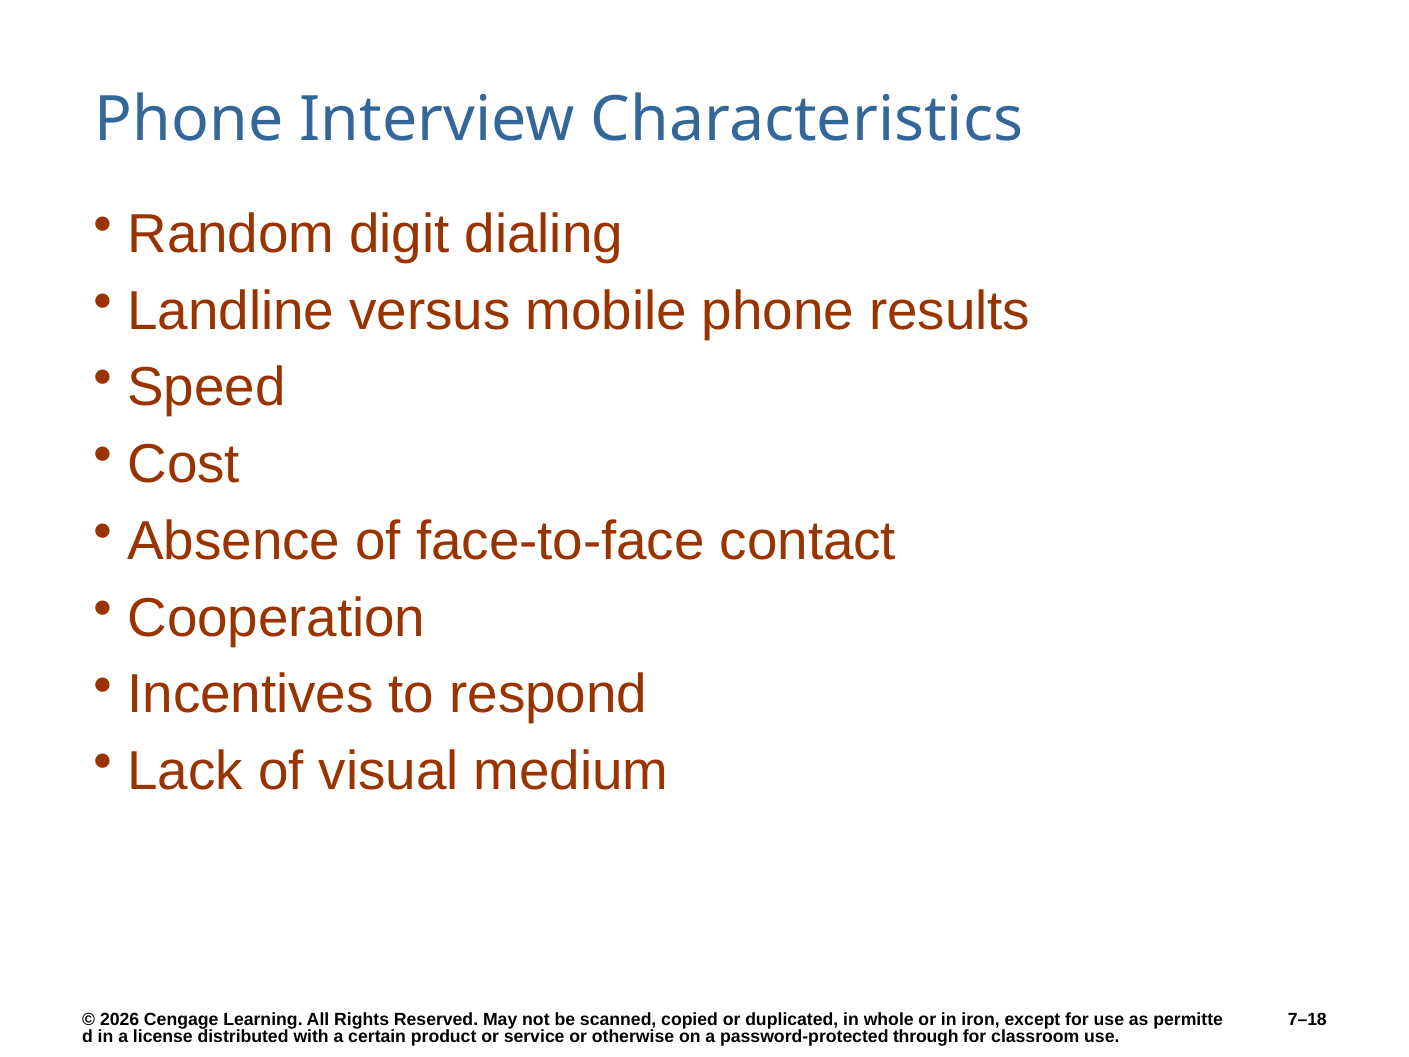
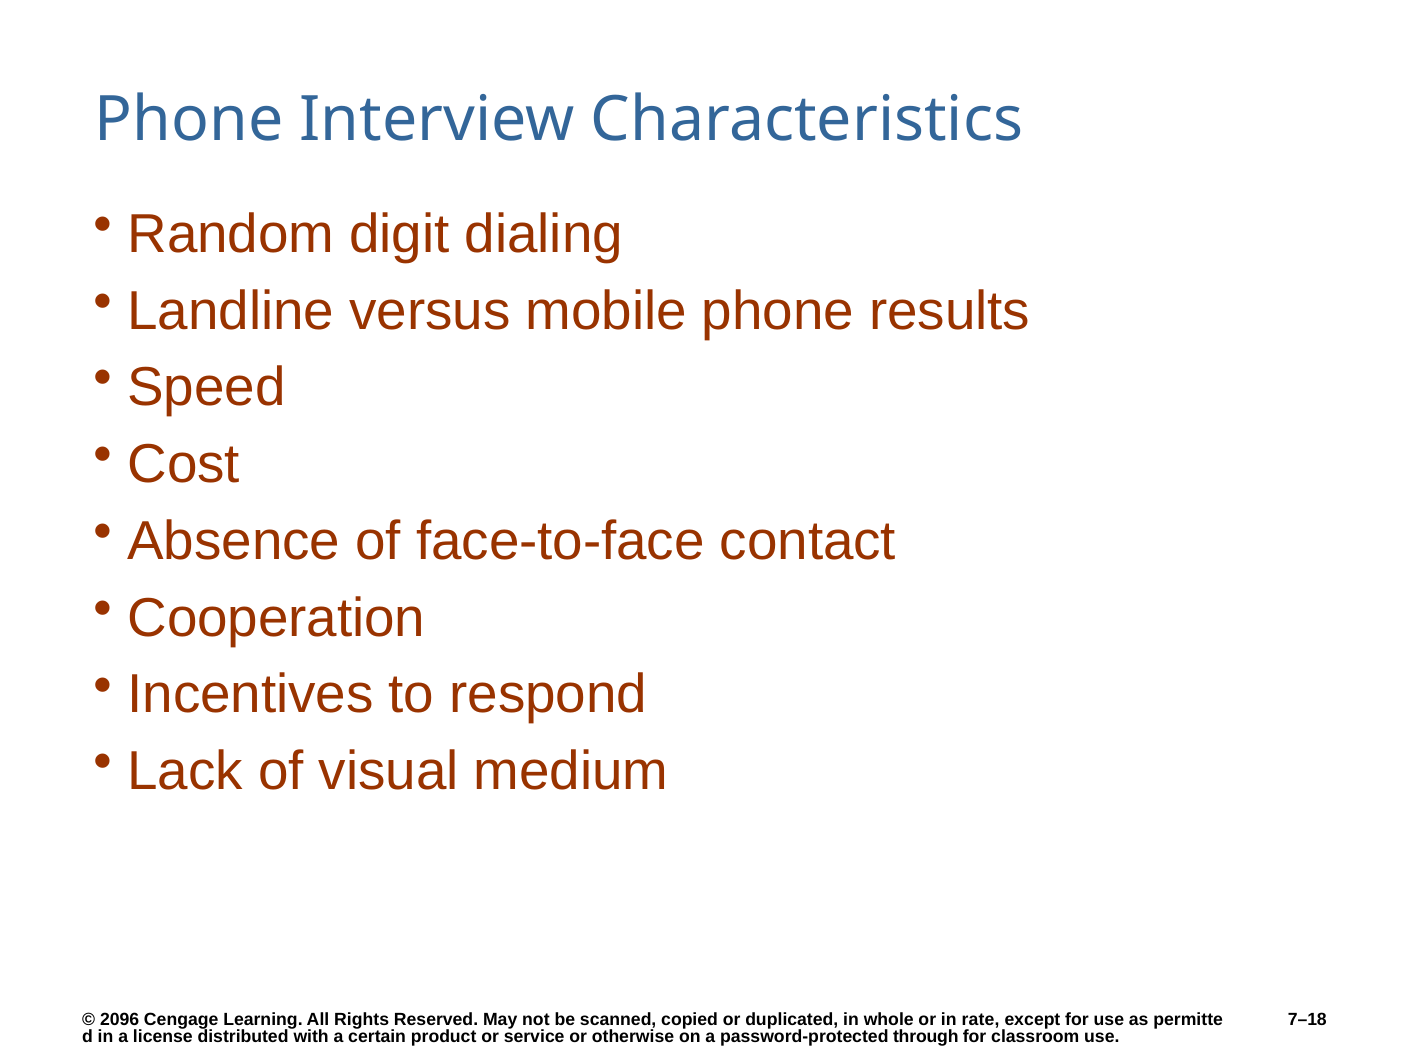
2026: 2026 -> 2096
iron: iron -> rate
